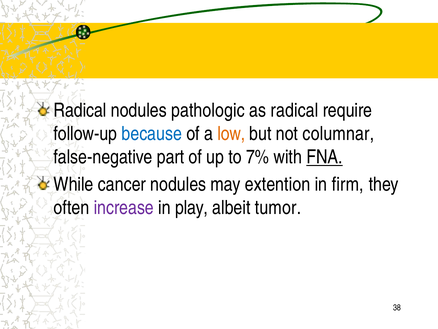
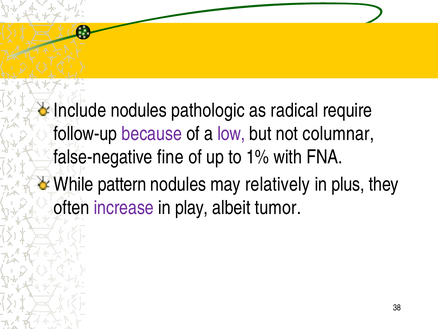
Radical at (80, 110): Radical -> Include
because colour: blue -> purple
low colour: orange -> purple
part: part -> fine
7%: 7% -> 1%
FNA underline: present -> none
cancer: cancer -> pattern
extention: extention -> relatively
firm: firm -> plus
